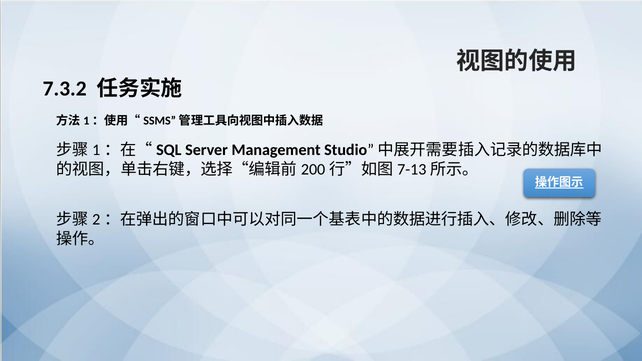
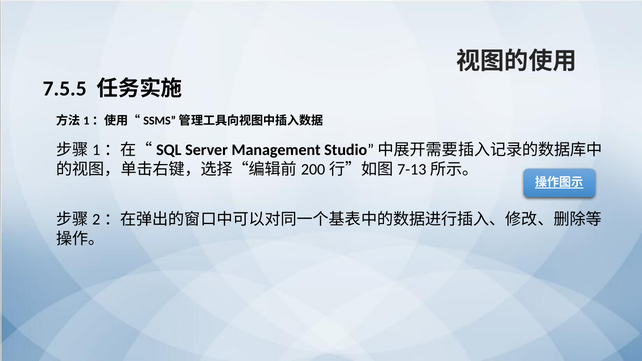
7.3.2: 7.3.2 -> 7.5.5
